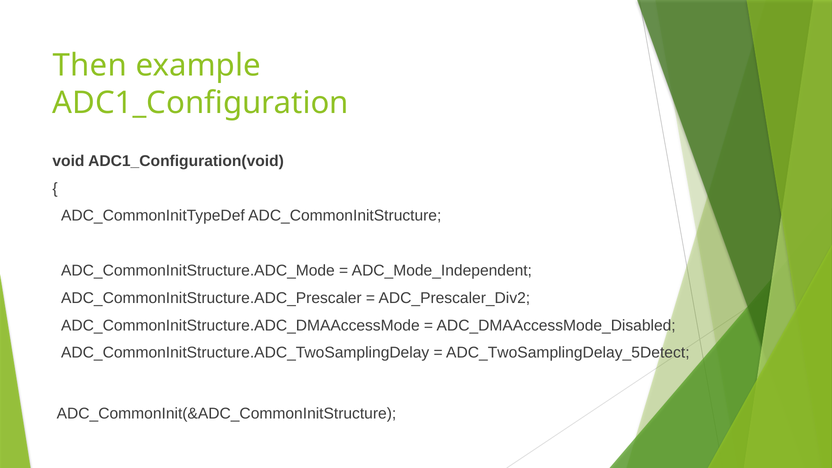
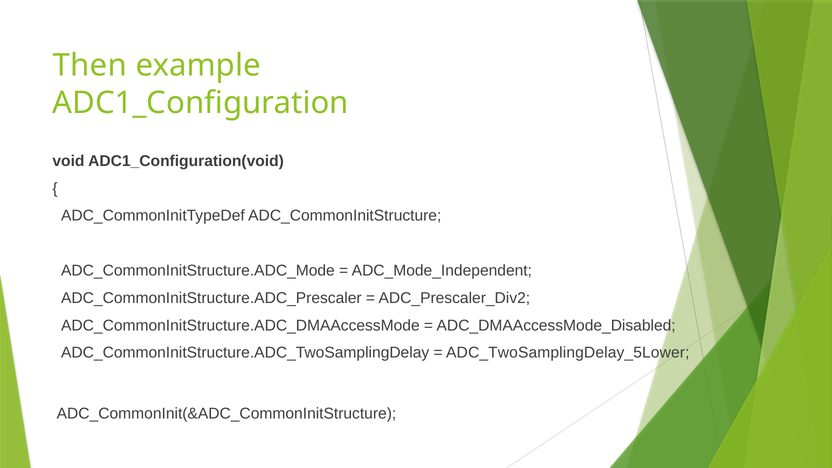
ADC_TwoSamplingDelay_5Detect: ADC_TwoSamplingDelay_5Detect -> ADC_TwoSamplingDelay_5Lower
